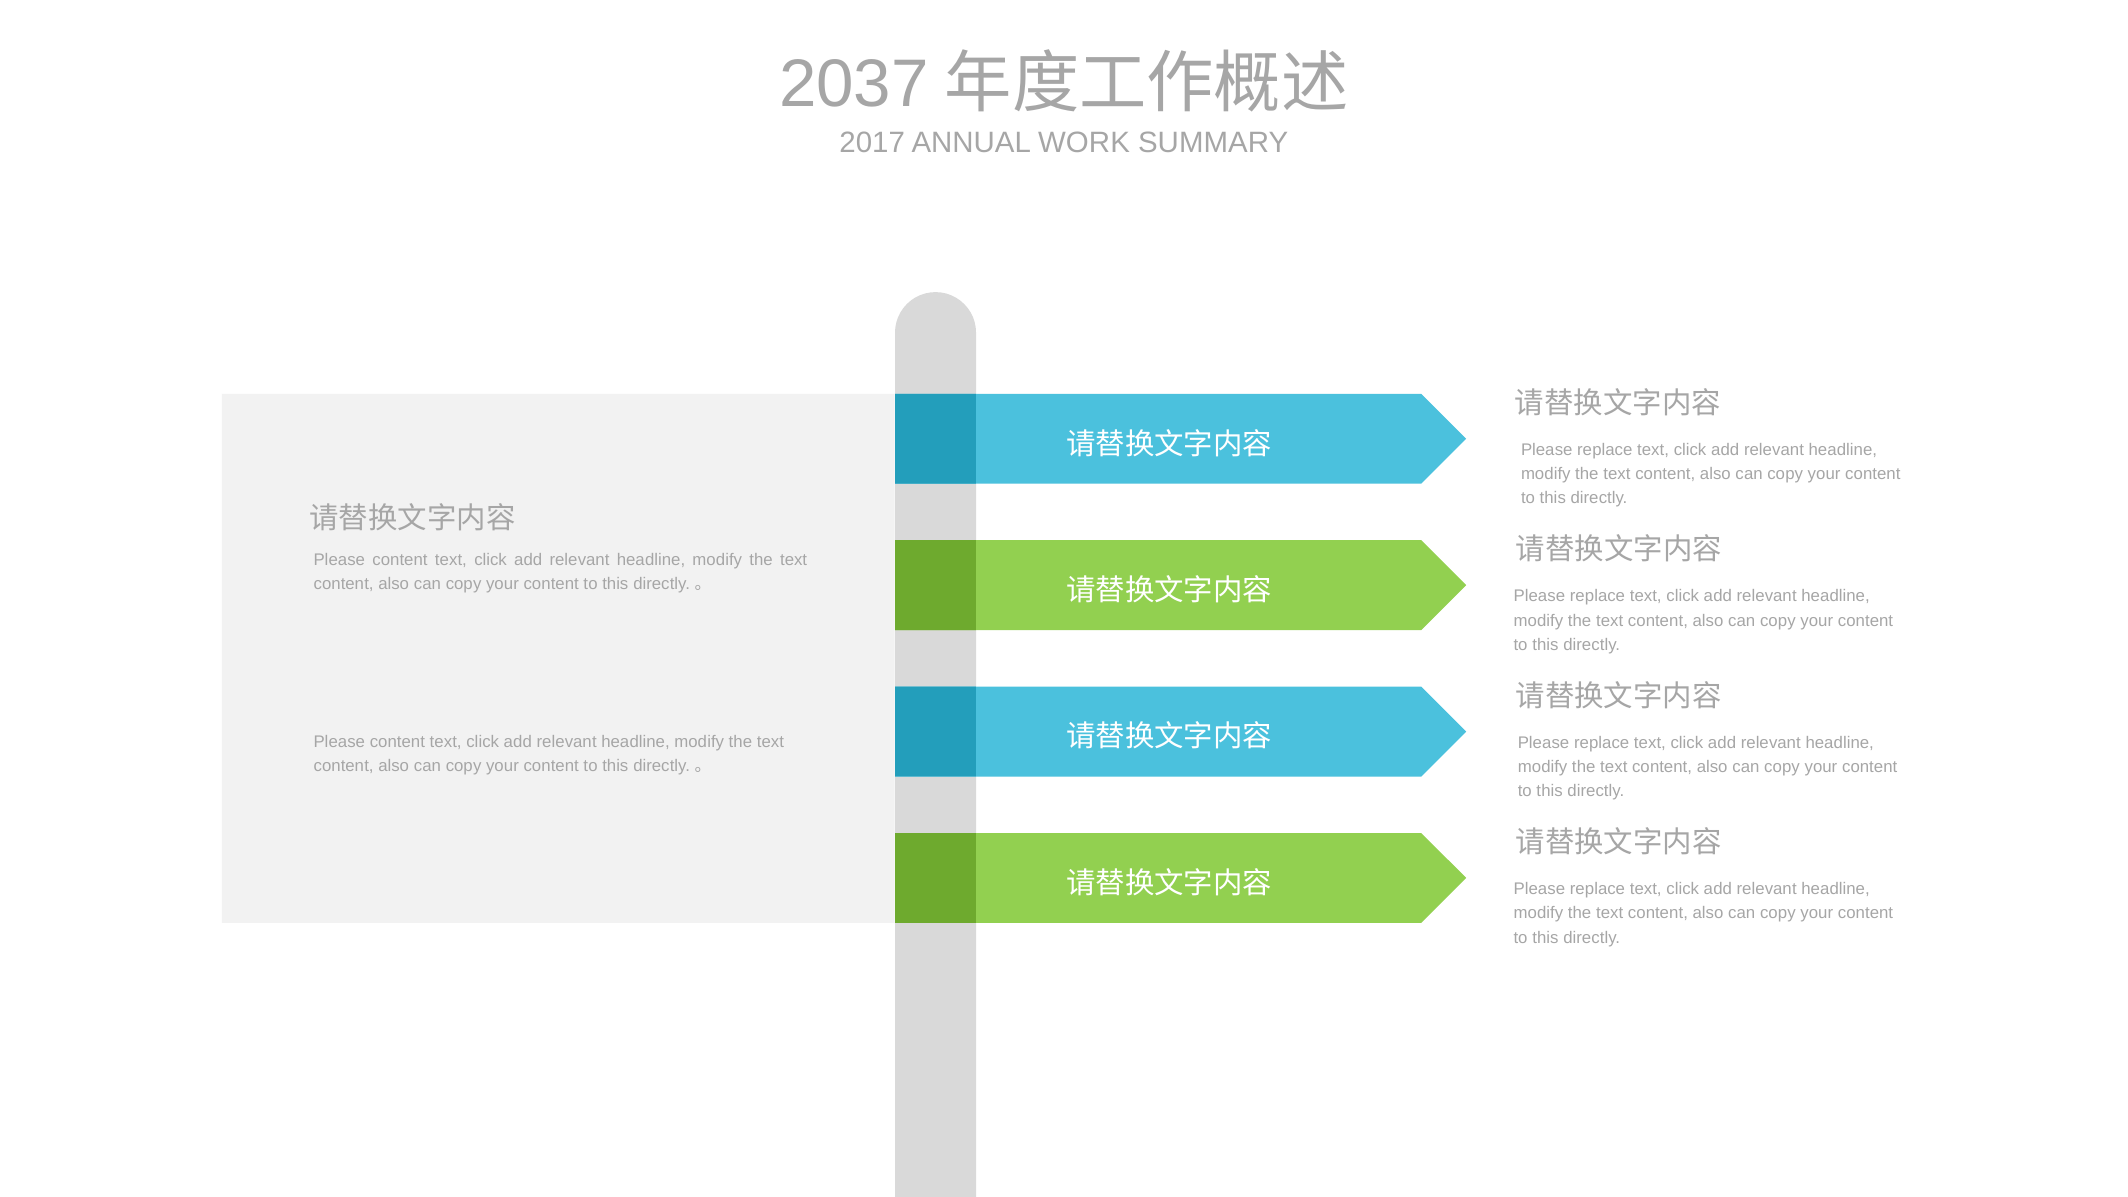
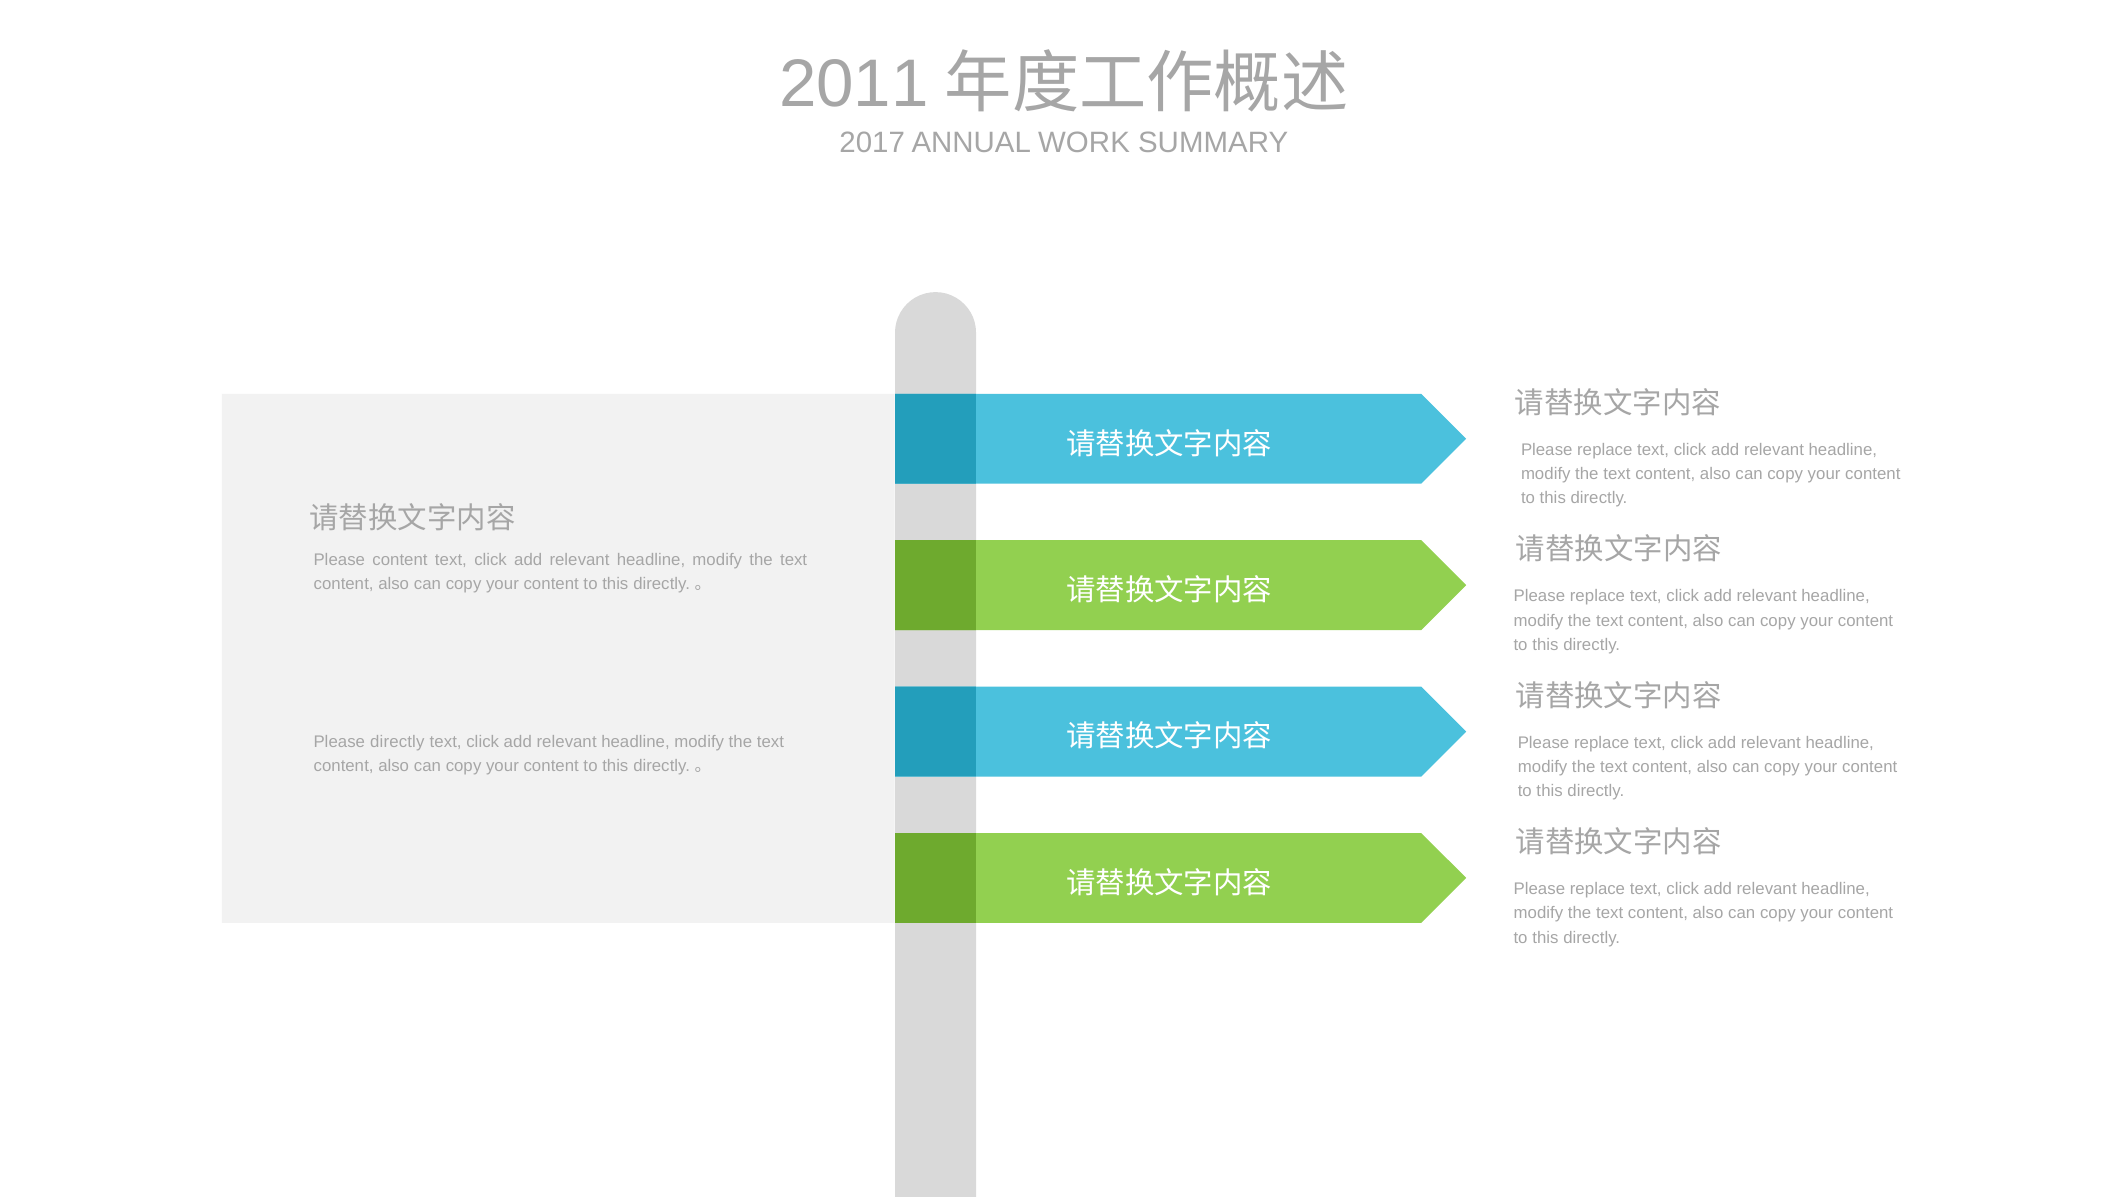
2037: 2037 -> 2011
content at (397, 742): content -> directly
